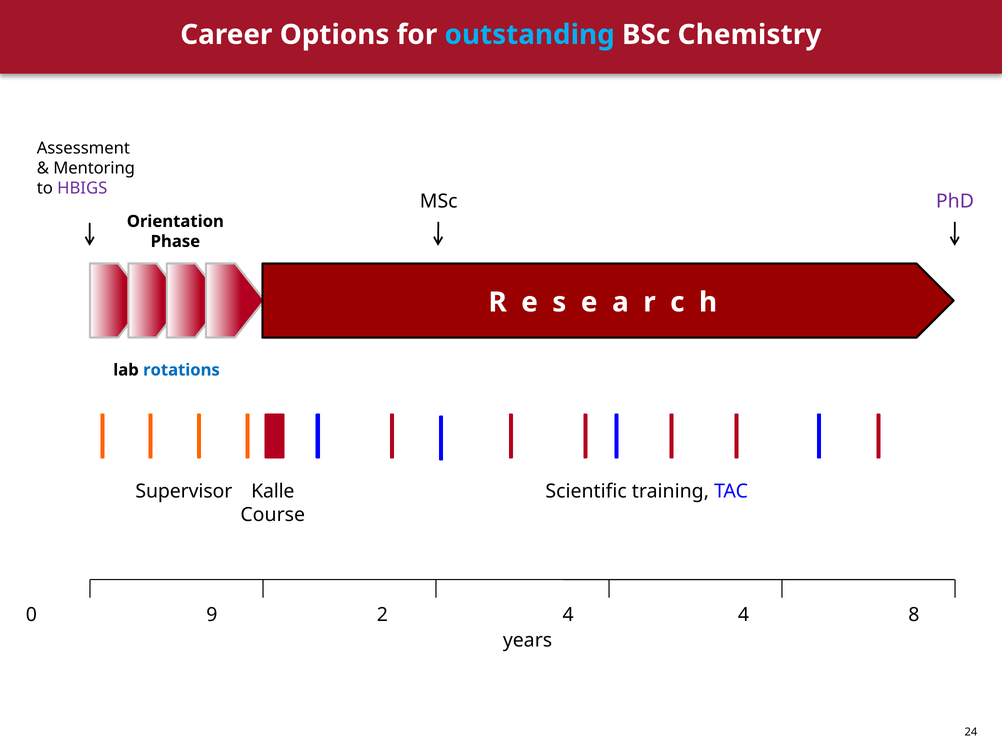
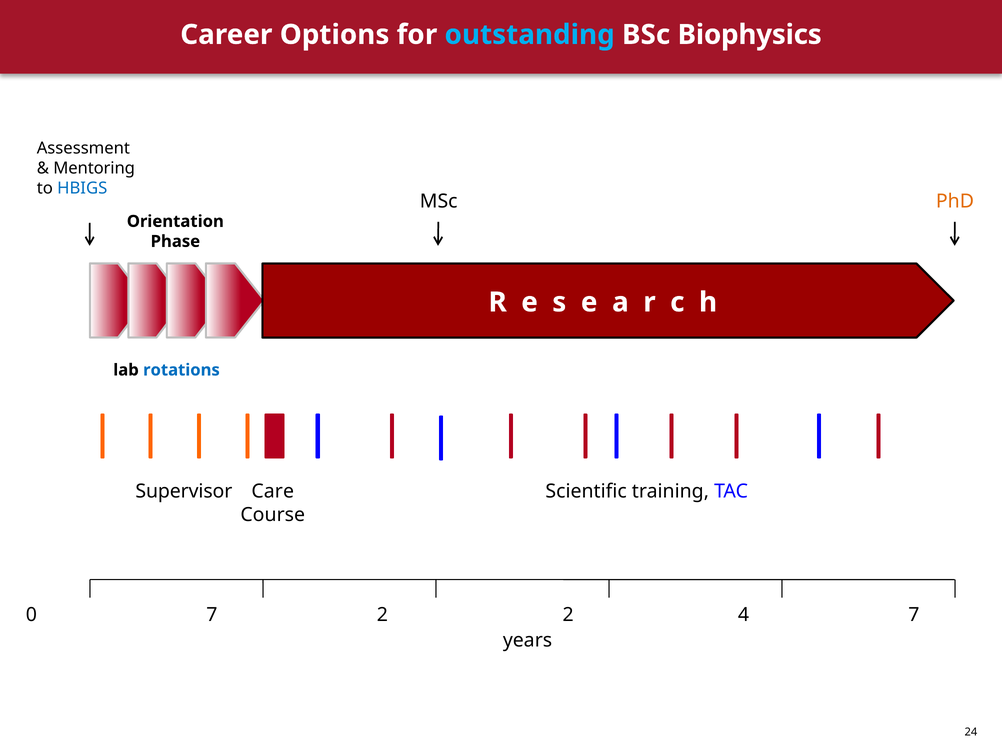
Chemistry: Chemistry -> Biophysics
HBIGS colour: purple -> blue
PhD colour: purple -> orange
Kalle: Kalle -> Care
0 9: 9 -> 7
2 4: 4 -> 2
4 8: 8 -> 7
